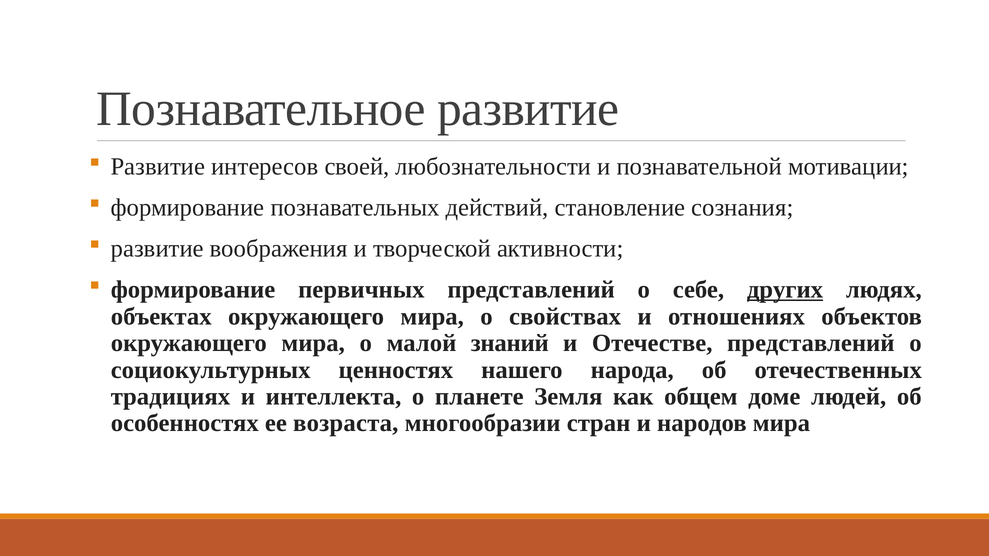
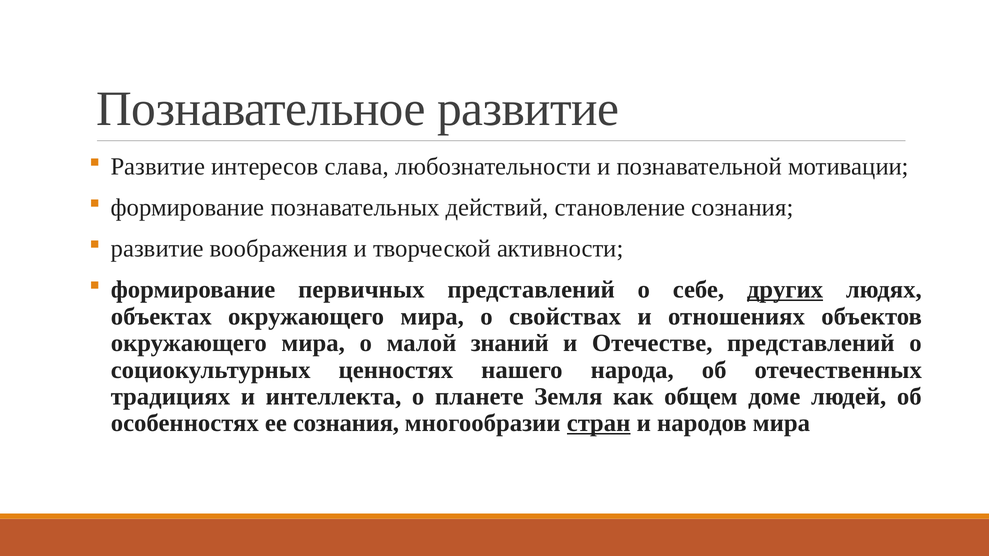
своей: своей -> слава
ее возраста: возраста -> сознания
стран underline: none -> present
